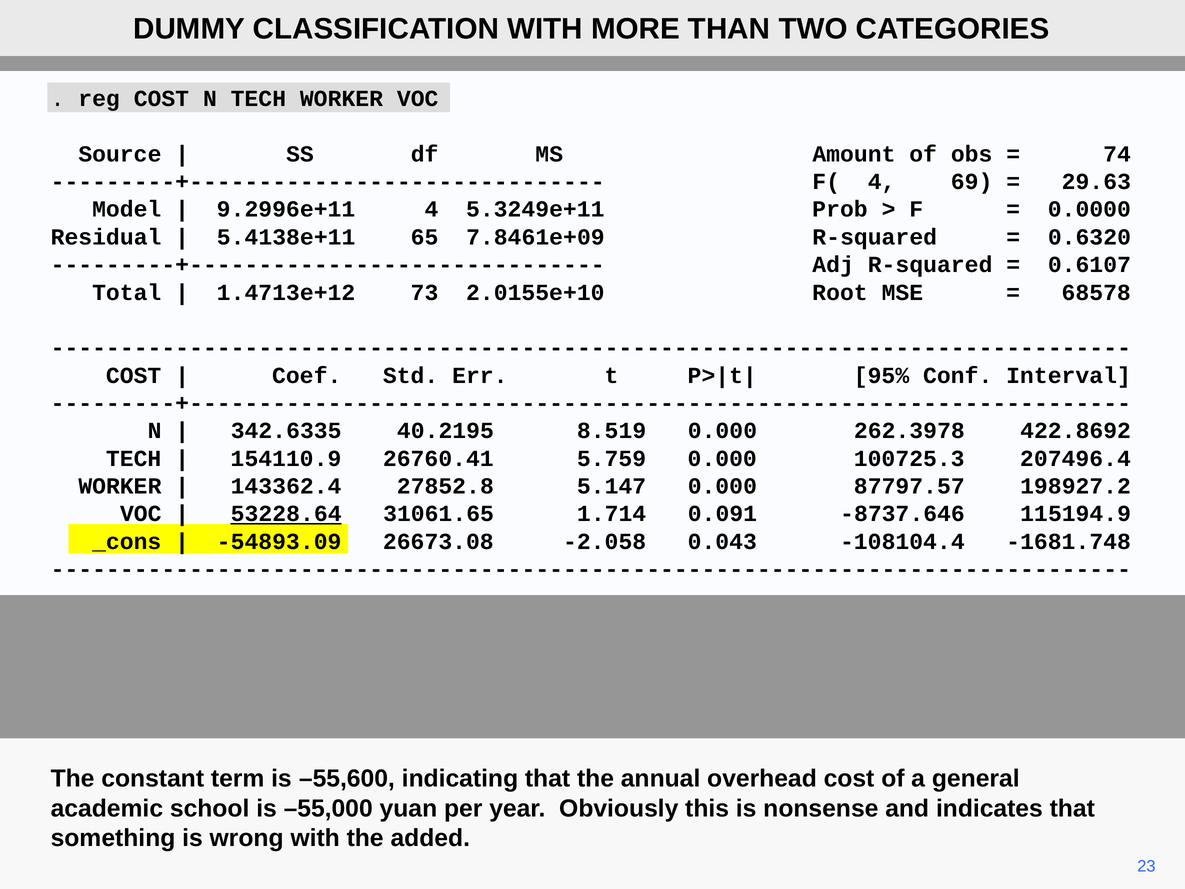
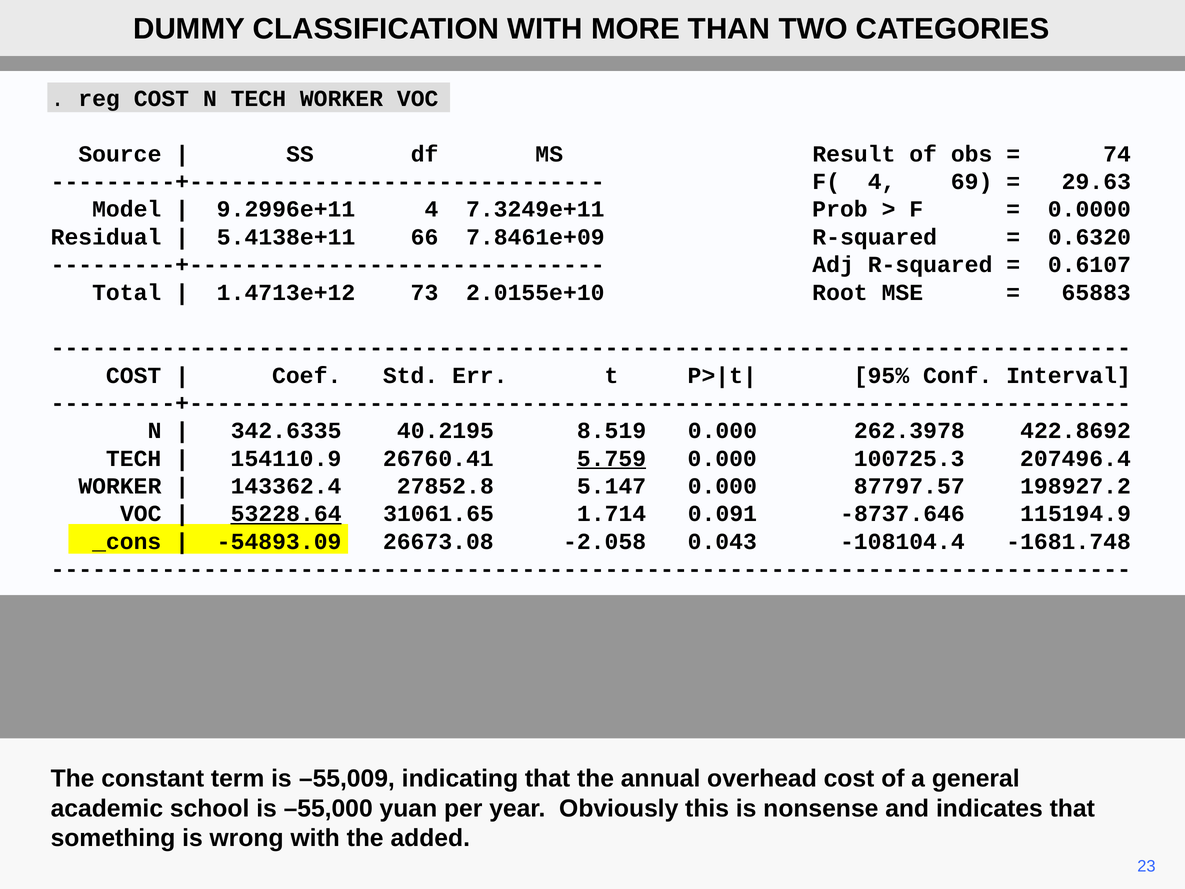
Amount: Amount -> Result
5.3249e+11: 5.3249e+11 -> 7.3249e+11
65: 65 -> 66
68578: 68578 -> 65883
5.759 underline: none -> present
–55,600: –55,600 -> –55,009
